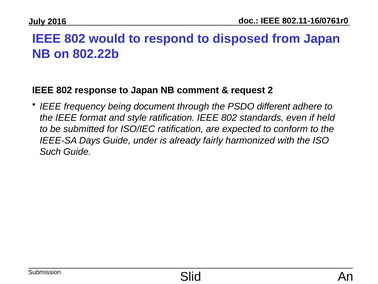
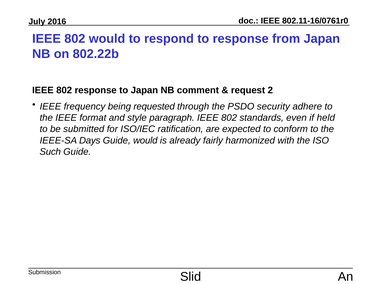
to disposed: disposed -> response
document: document -> requested
different: different -> security
style ratification: ratification -> paragraph
Guide under: under -> would
